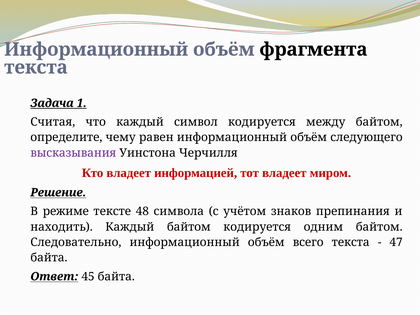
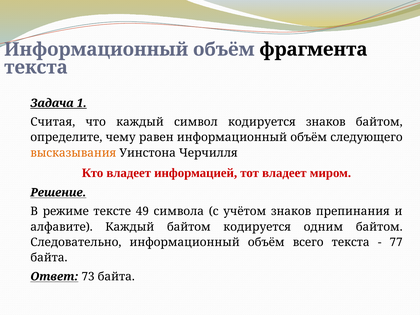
кодируется между: между -> знаков
высказывания colour: purple -> orange
48: 48 -> 49
находить: находить -> алфавите
47: 47 -> 77
45: 45 -> 73
